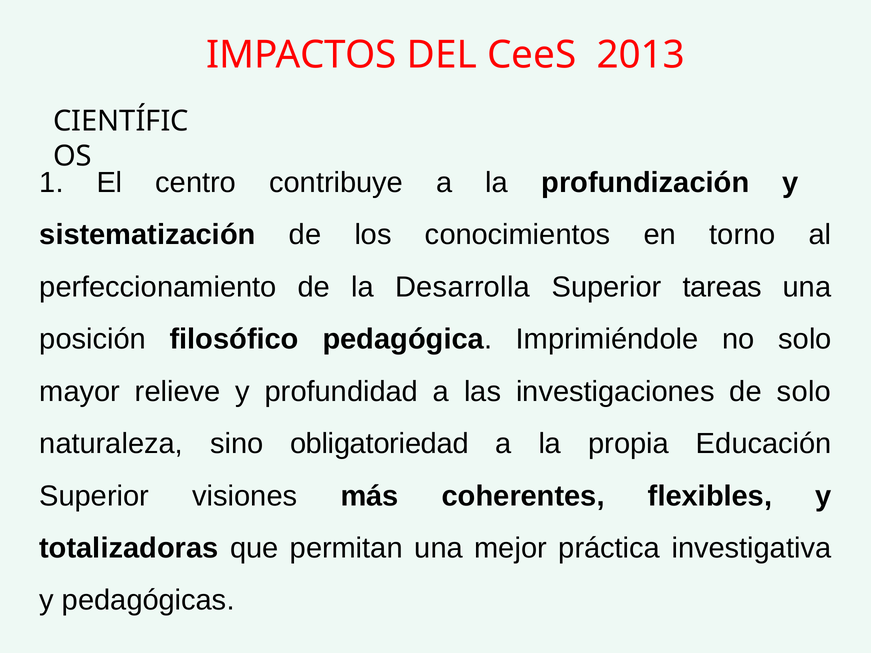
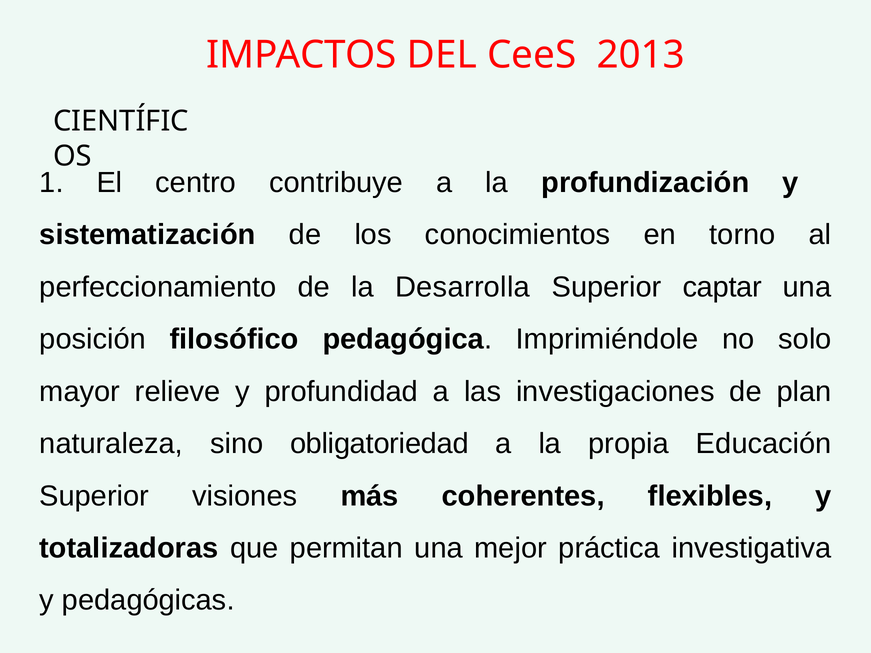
tareas: tareas -> captar
de solo: solo -> plan
